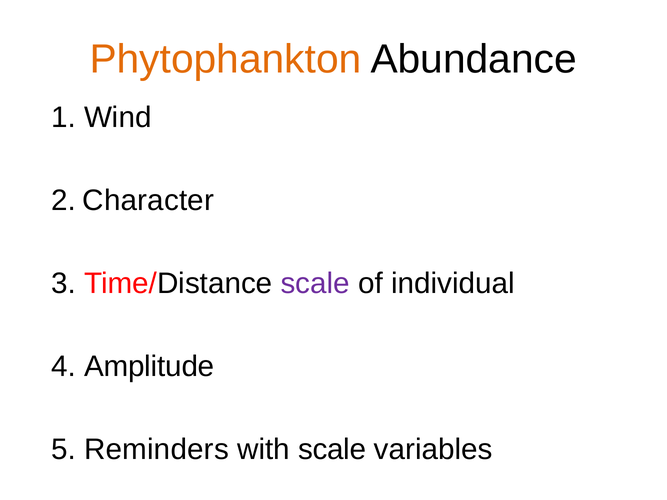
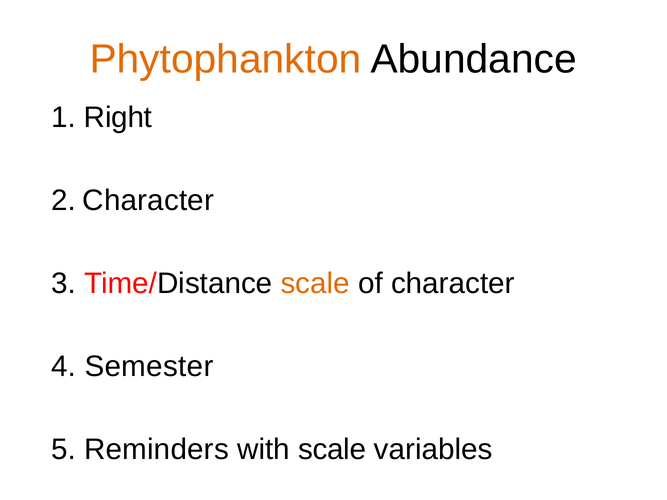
Wind: Wind -> Right
scale at (315, 284) colour: purple -> orange
of individual: individual -> character
Amplitude: Amplitude -> Semester
